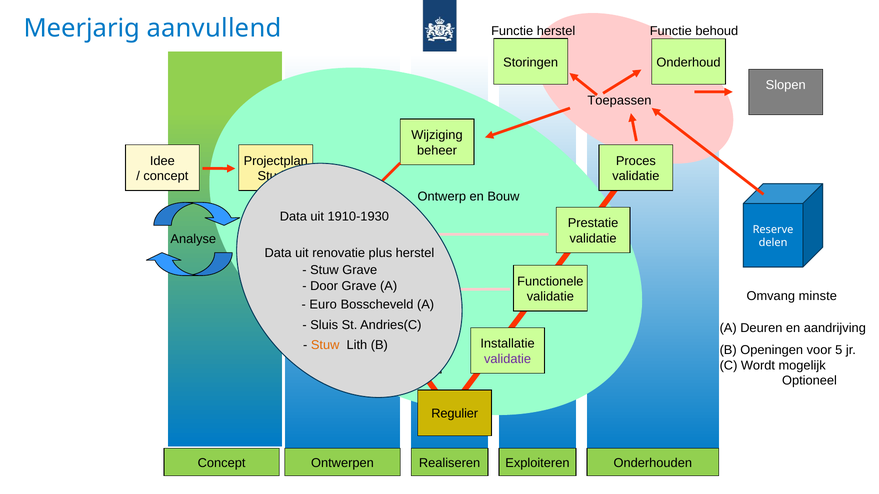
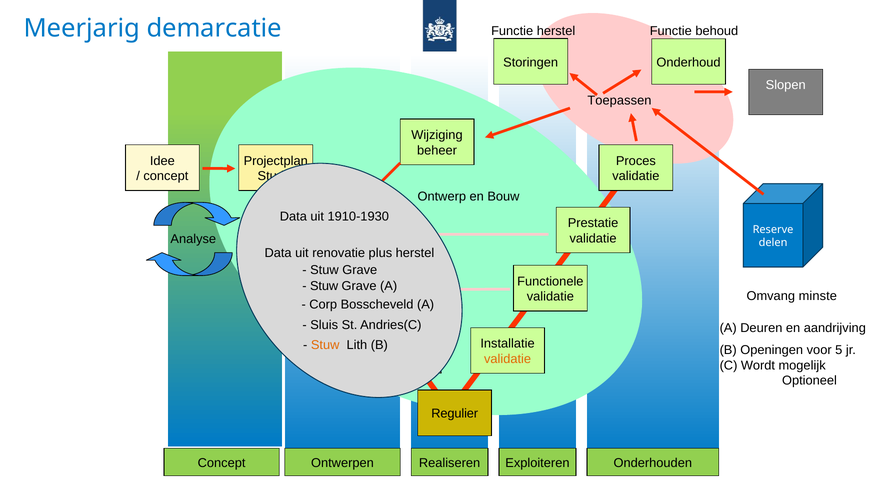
aanvullend: aanvullend -> demarcatie
Door at (324, 286): Door -> Stuw
Euro: Euro -> Corp
validatie at (508, 359) colour: purple -> orange
